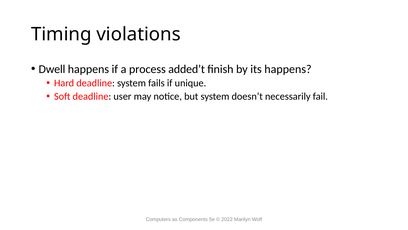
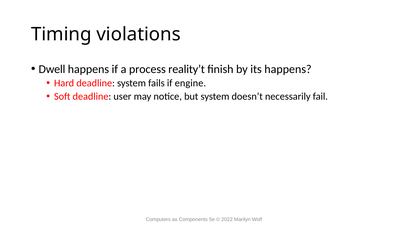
added’t: added’t -> reality’t
unique: unique -> engine
